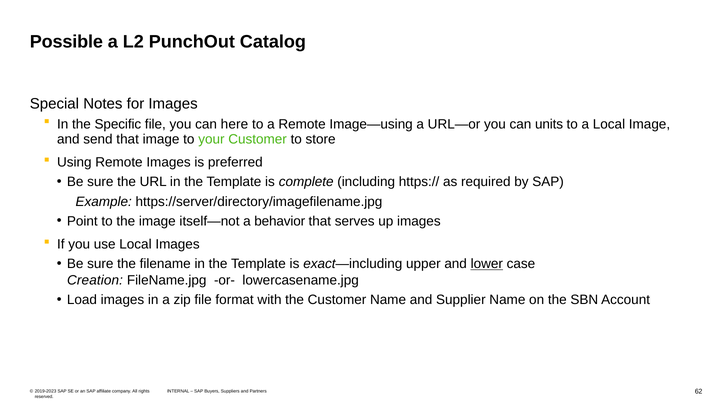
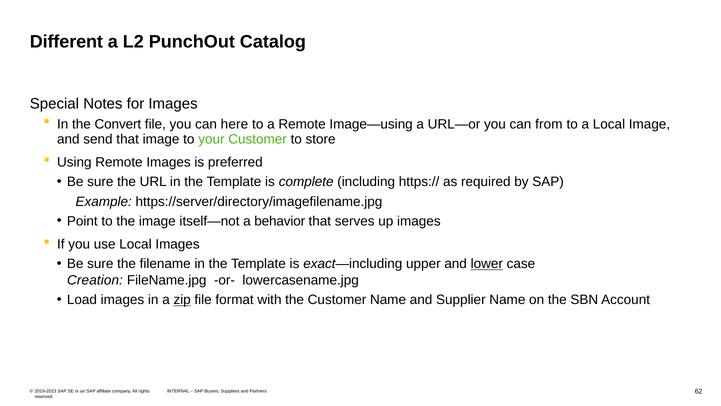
Possible: Possible -> Different
Specific: Specific -> Convert
units: units -> from
zip underline: none -> present
